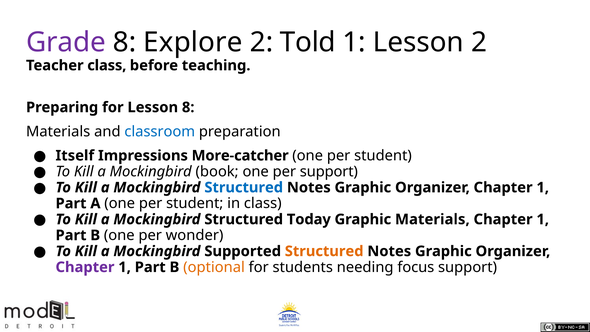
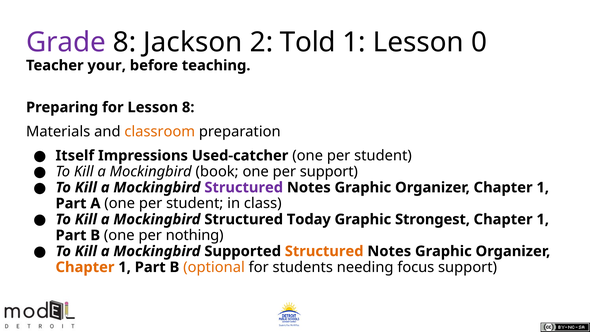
Explore: Explore -> Jackson
Lesson 2: 2 -> 0
Teacher class: class -> your
classroom colour: blue -> orange
More-catcher: More-catcher -> Used-catcher
Structured at (244, 187) colour: blue -> purple
Graphic Materials: Materials -> Strongest
wonder: wonder -> nothing
Chapter at (85, 267) colour: purple -> orange
